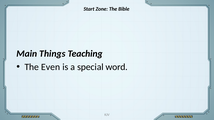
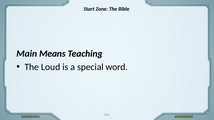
Things: Things -> Means
Even: Even -> Loud
